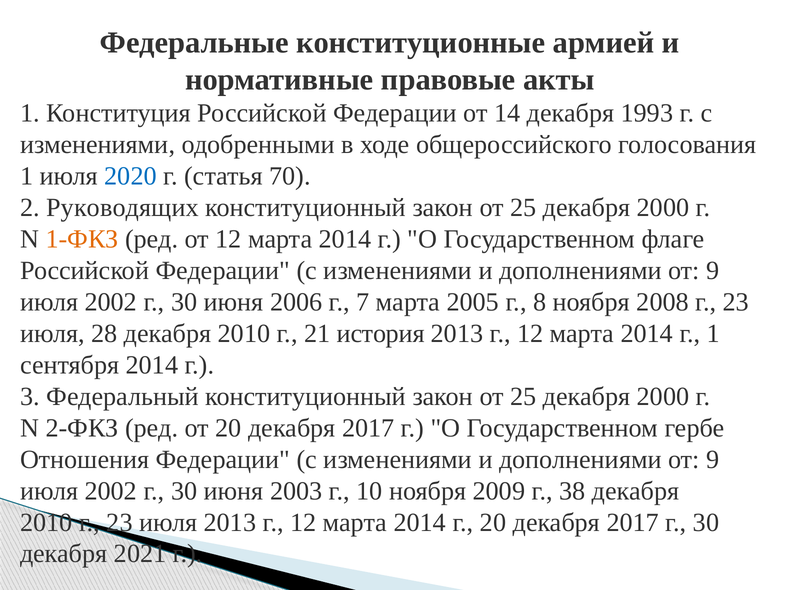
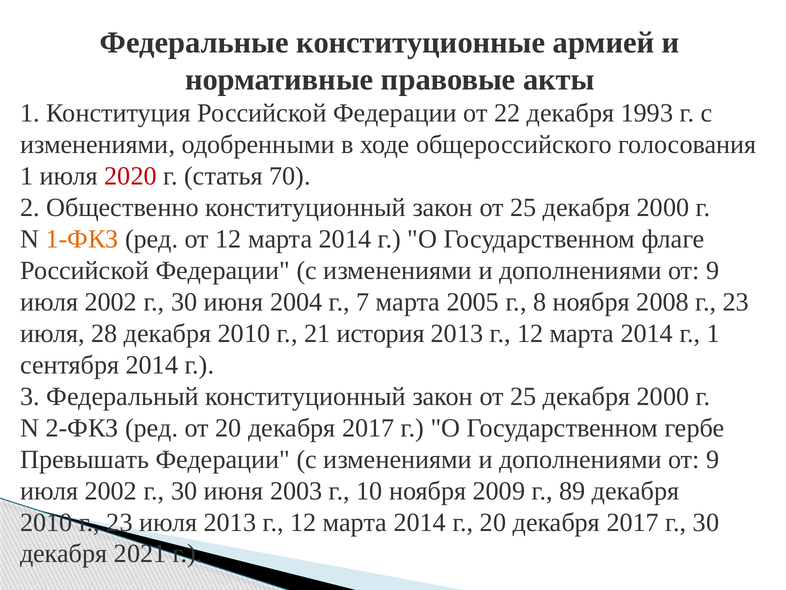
14: 14 -> 22
2020 colour: blue -> red
Руководящих: Руководящих -> Общественно
2006: 2006 -> 2004
Отношения: Отношения -> Превышать
38: 38 -> 89
